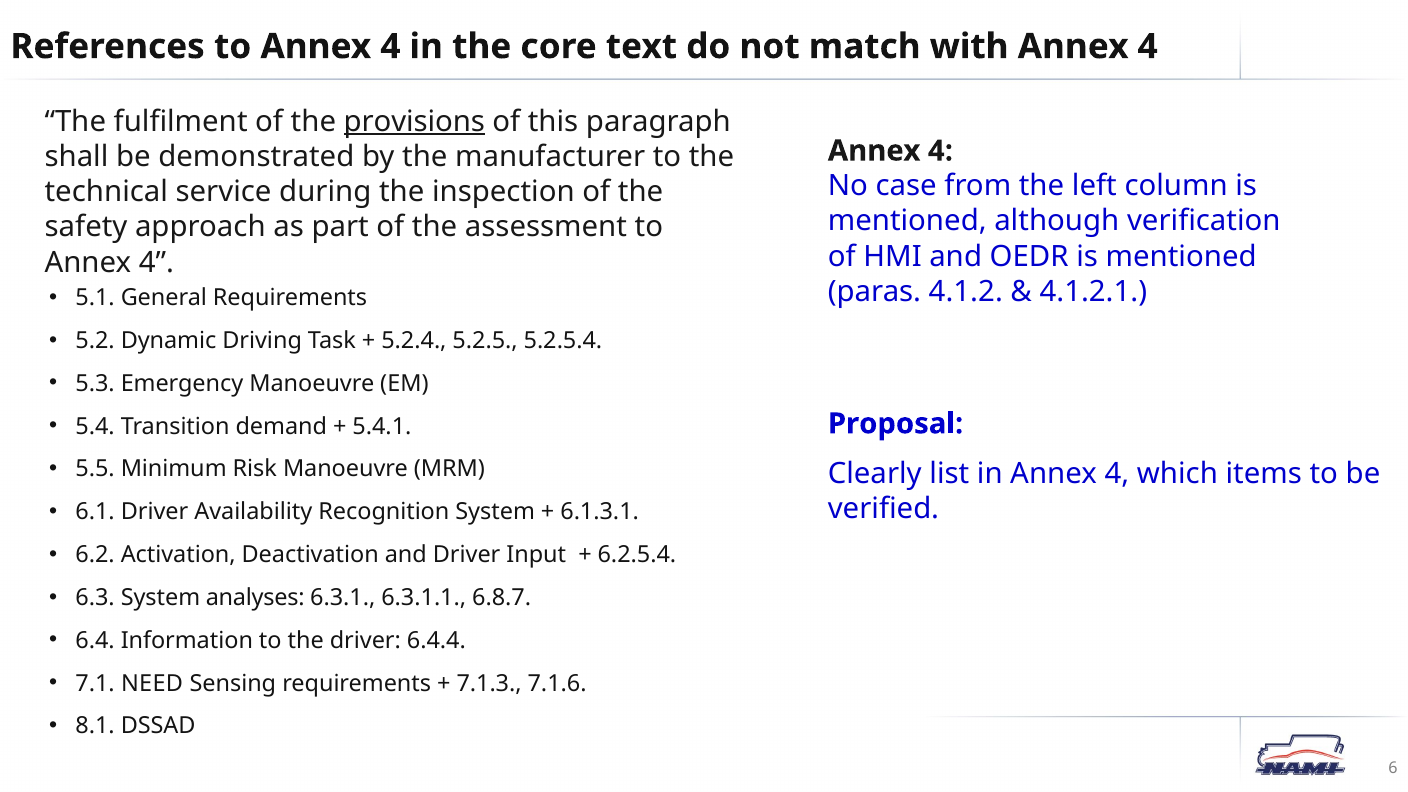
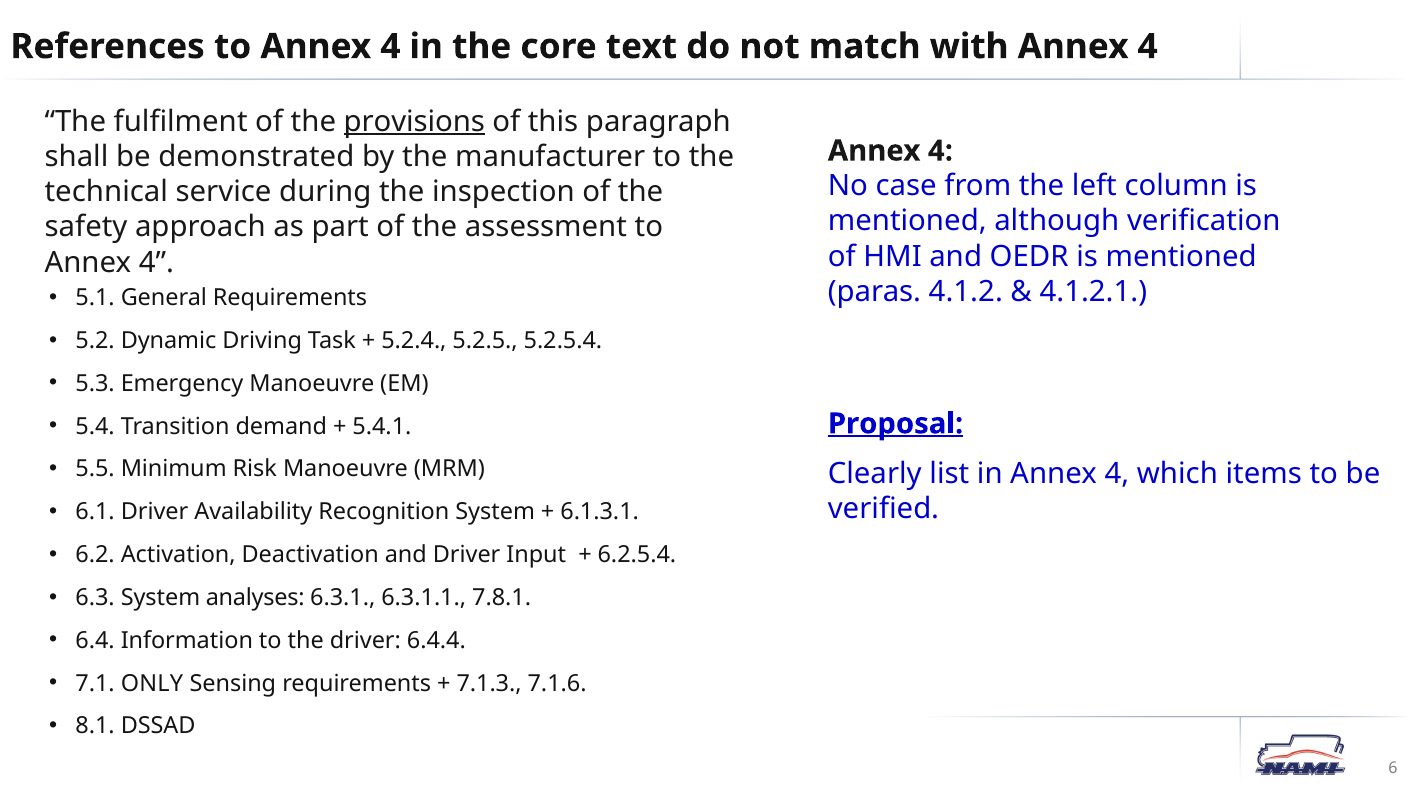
Proposal underline: none -> present
6.8.7: 6.8.7 -> 7.8.1
NEED: NEED -> ONLY
